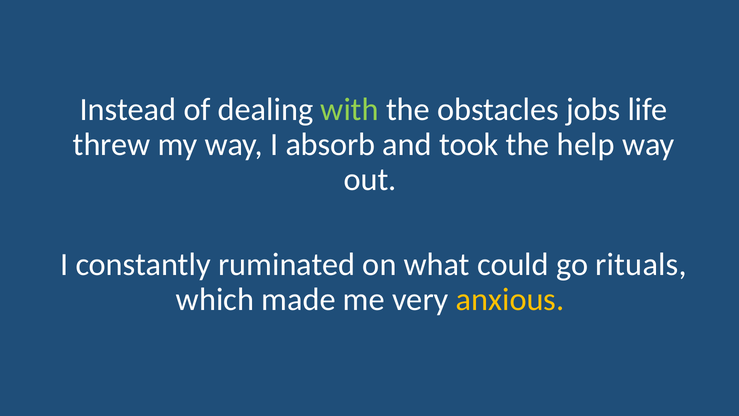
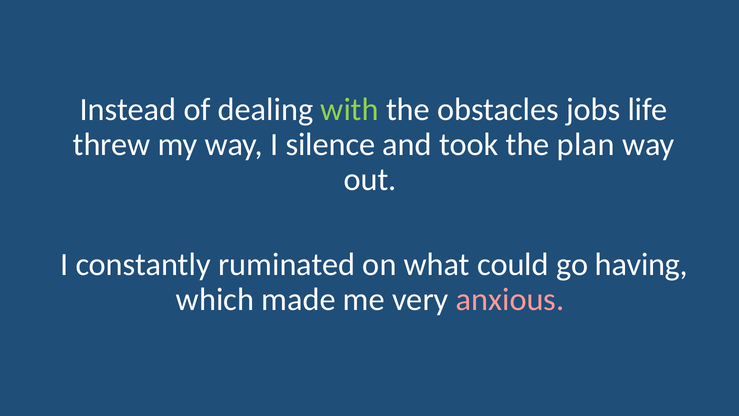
absorb: absorb -> silence
help: help -> plan
rituals: rituals -> having
anxious colour: yellow -> pink
